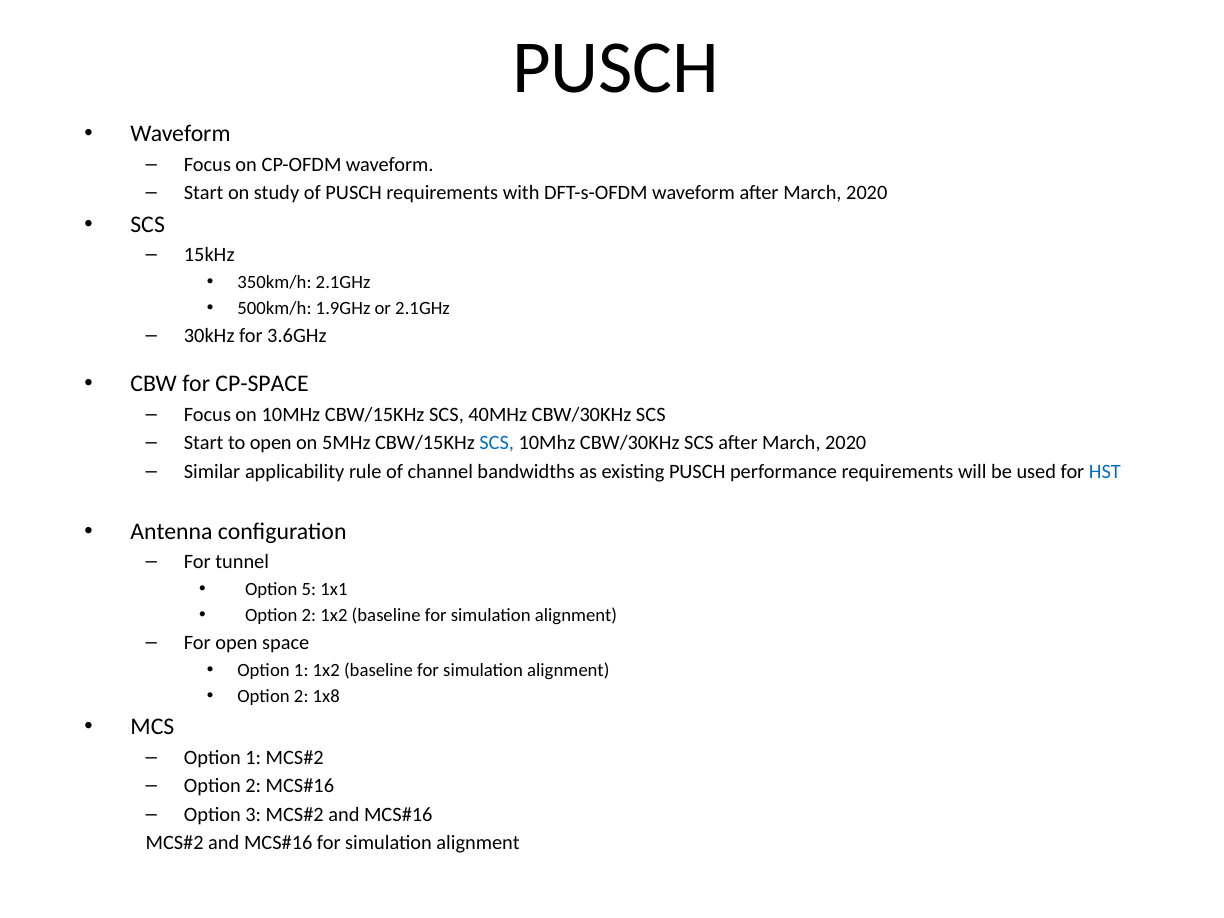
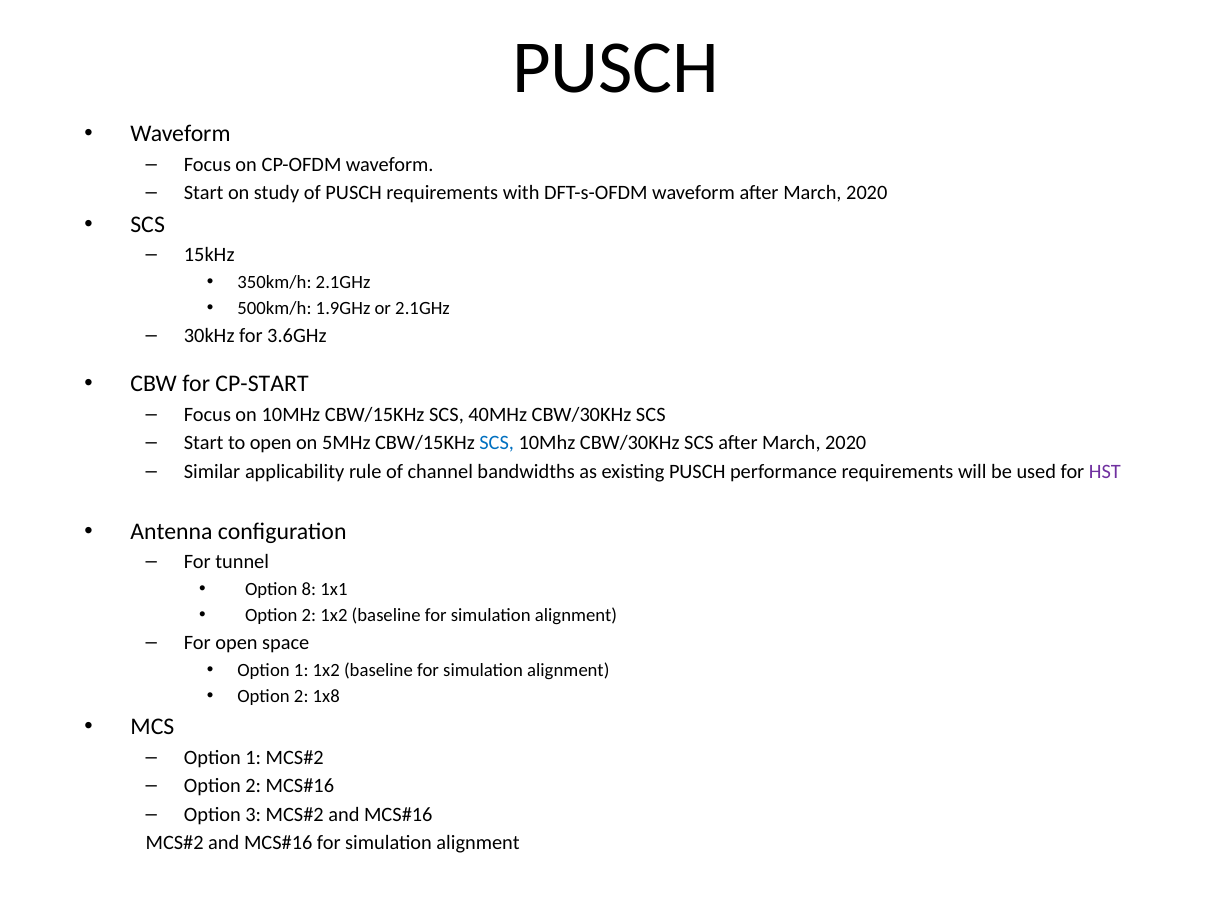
CP-SPACE: CP-SPACE -> CP-START
HST colour: blue -> purple
5: 5 -> 8
